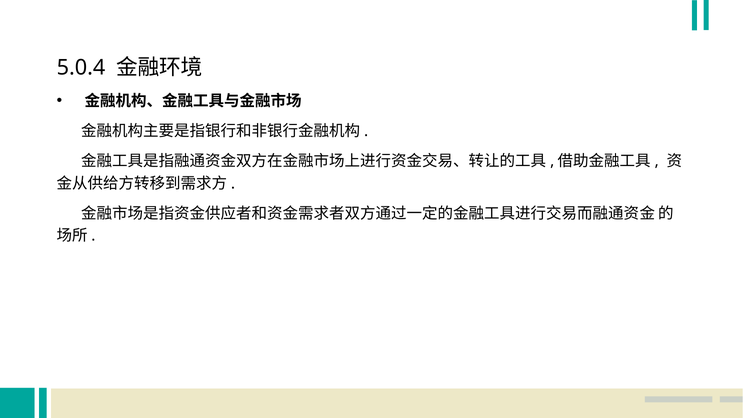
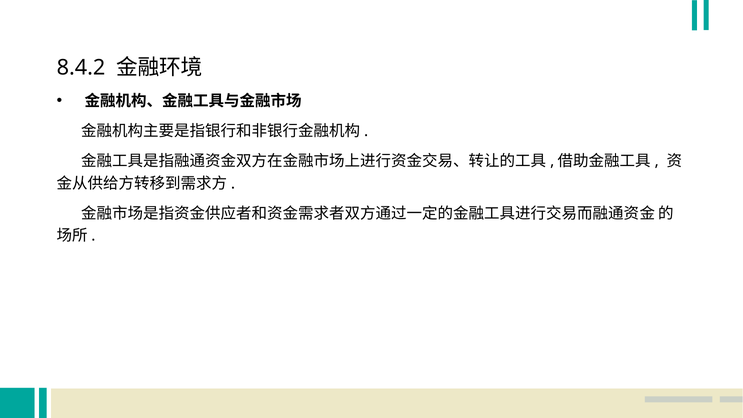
5.0.4: 5.0.4 -> 8.4.2
